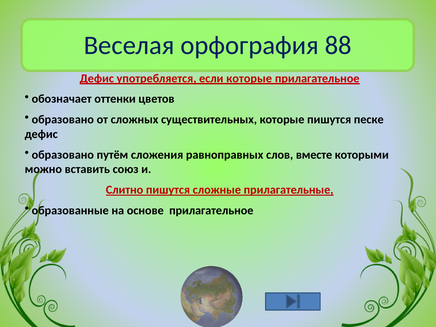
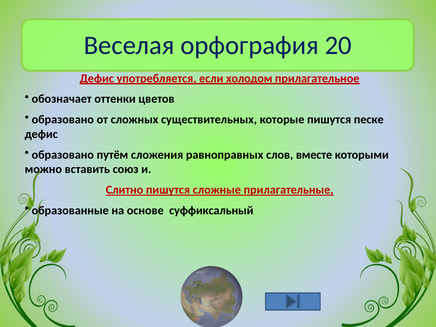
88: 88 -> 20
если которые: которые -> холодом
основе прилагательное: прилагательное -> суффиксальный
